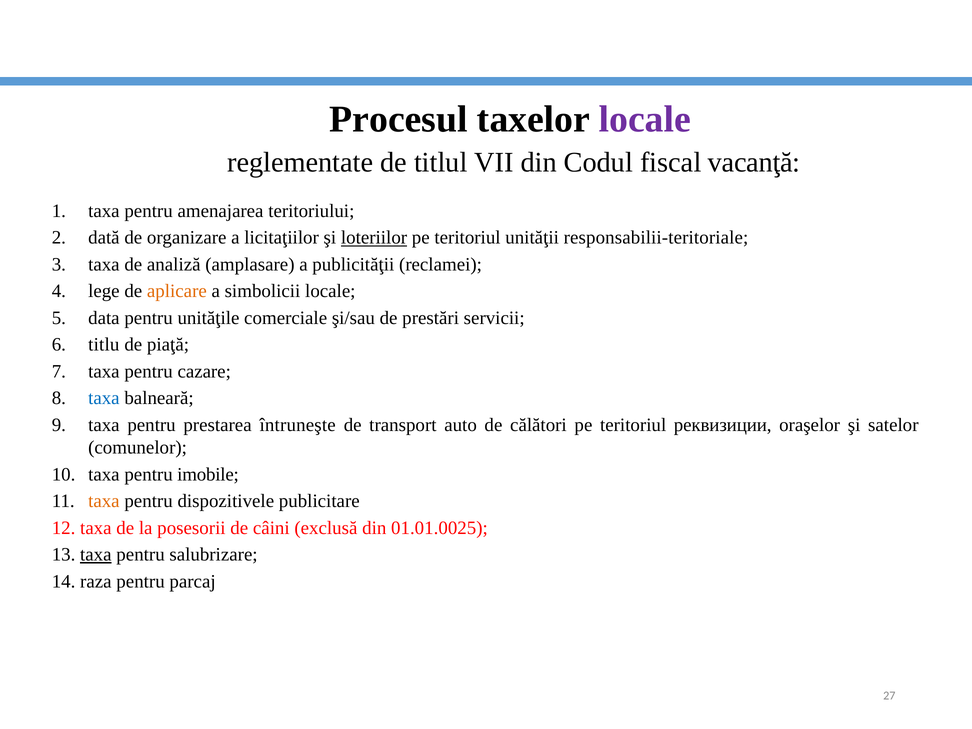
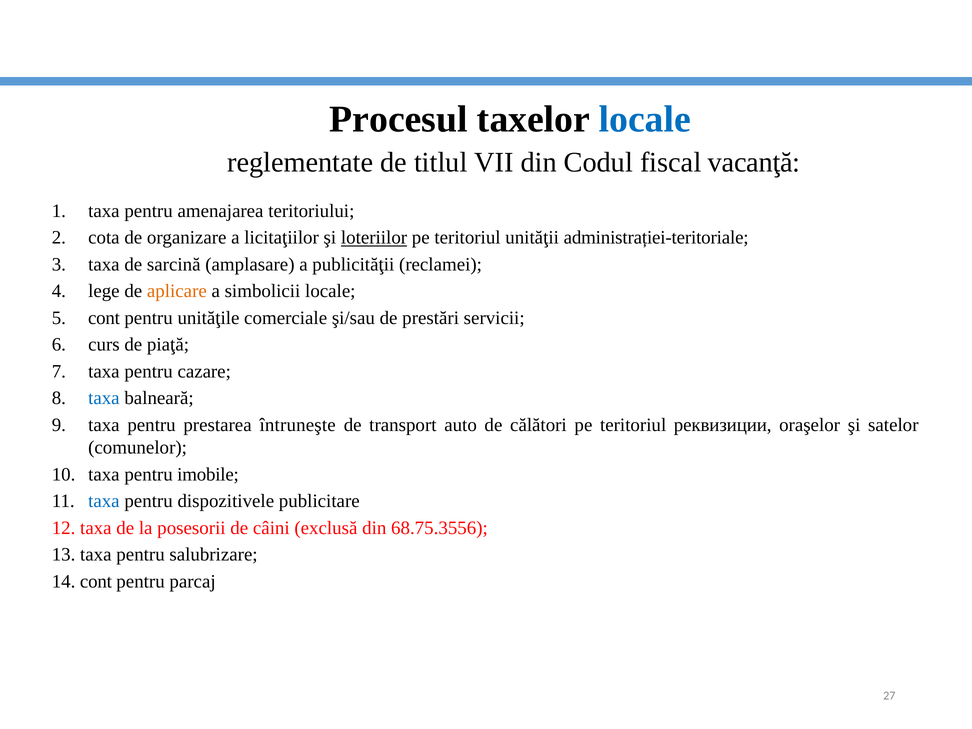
locale at (645, 119) colour: purple -> blue
dată: dată -> cota
responsabilii-teritoriale: responsabilii-teritoriale -> administrației-teritoriale
analiză: analiză -> sarcină
data at (104, 318): data -> cont
titlu: titlu -> curs
taxa at (104, 501) colour: orange -> blue
01.01.0025: 01.01.0025 -> 68.75.3556
taxa at (96, 555) underline: present -> none
14 raza: raza -> cont
